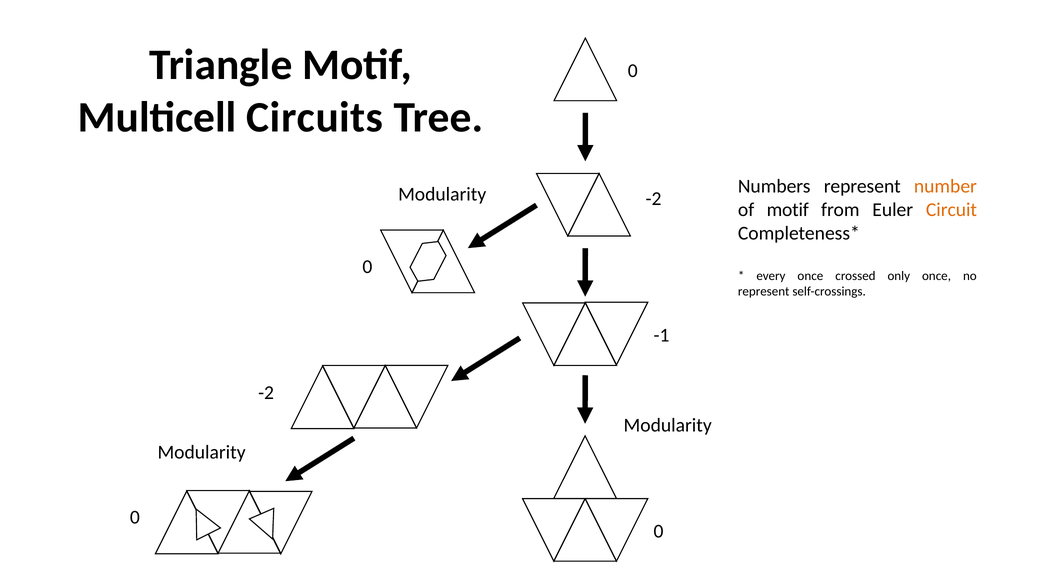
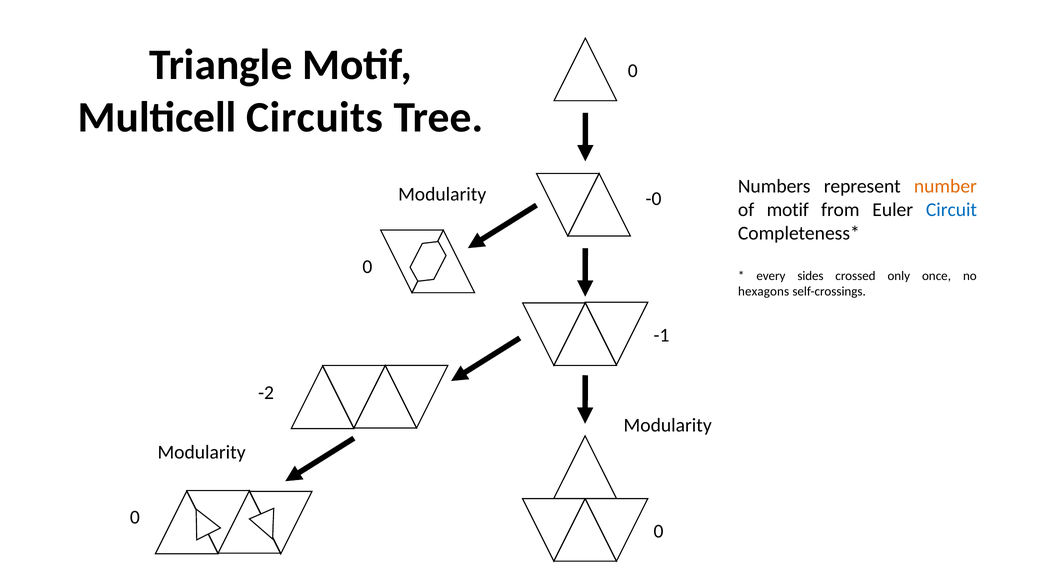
-2 at (654, 199): -2 -> -0
Circuit colour: orange -> blue
every once: once -> sides
represent at (764, 292): represent -> hexagons
